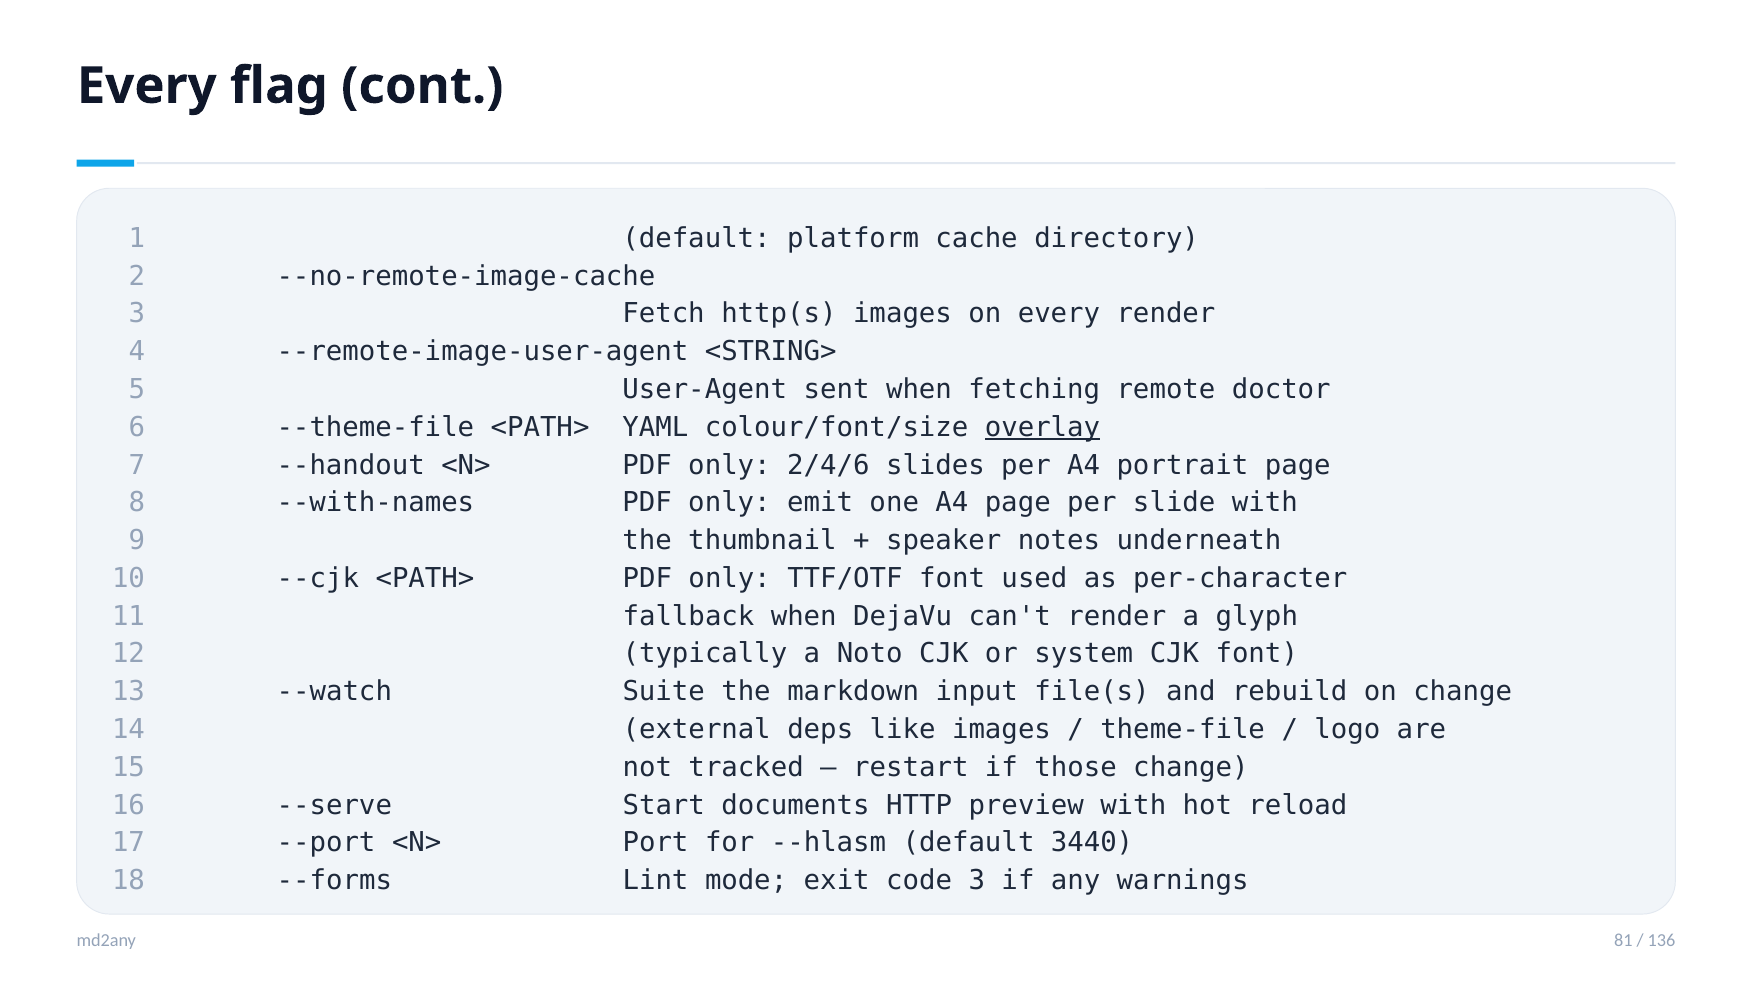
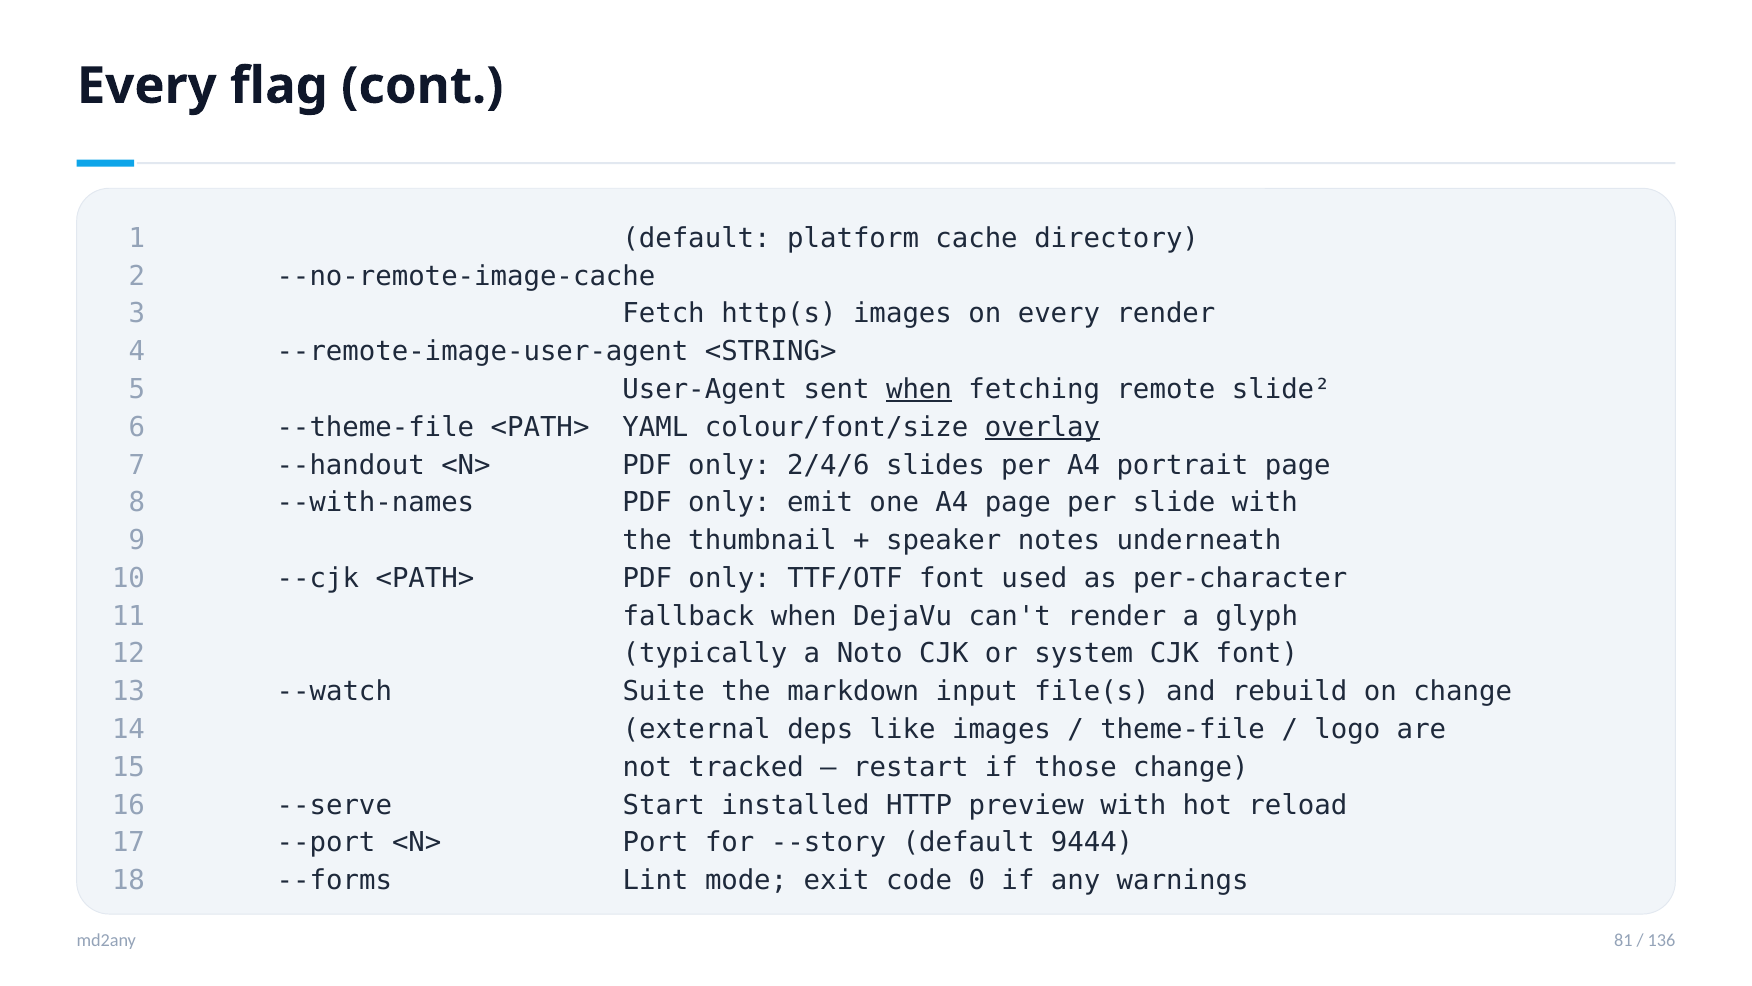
when at (919, 389) underline: none -> present
doctor: doctor -> slide²
documents: documents -> installed
--hlasm: --hlasm -> --story
3440: 3440 -> 9444
code 3: 3 -> 0
